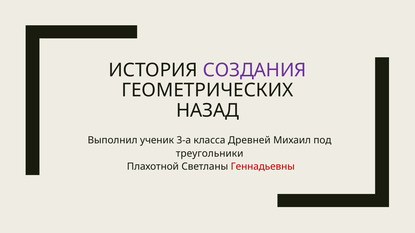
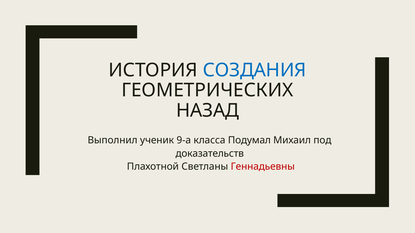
СОЗДАНИЯ colour: purple -> blue
3-а: 3-а -> 9-а
Древней: Древней -> Подумал
треугольники: треугольники -> доказательств
